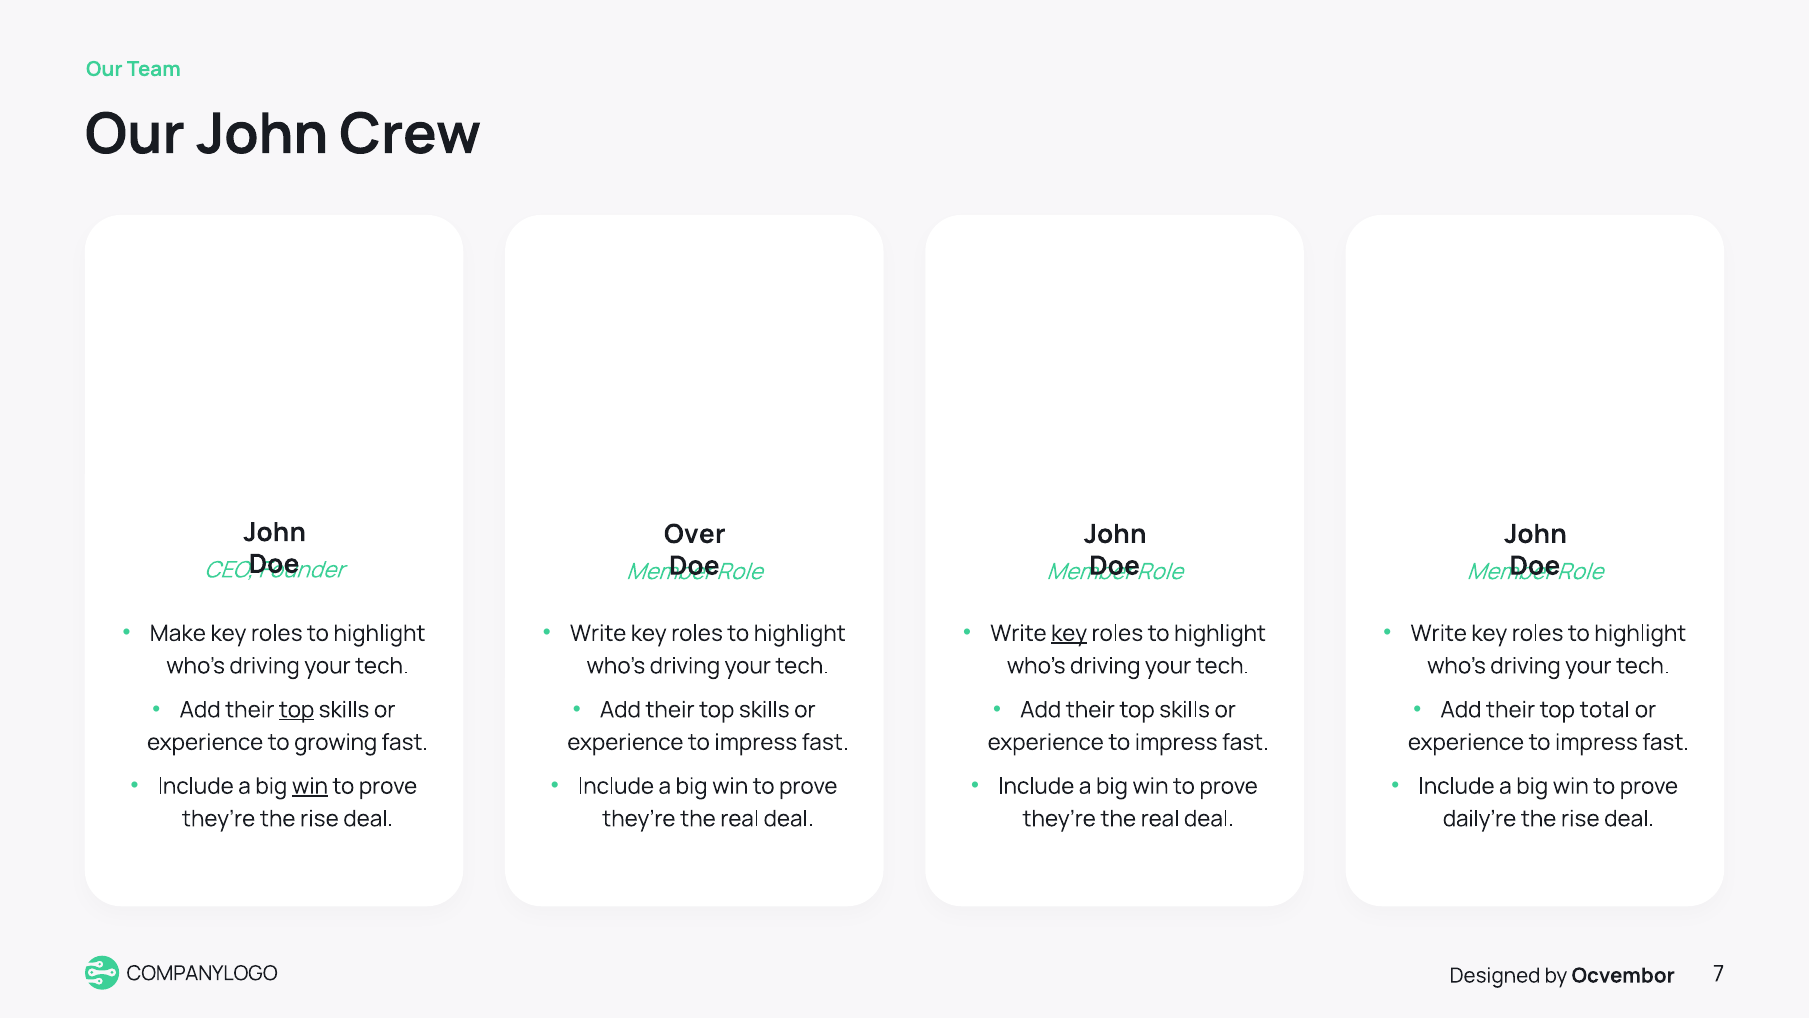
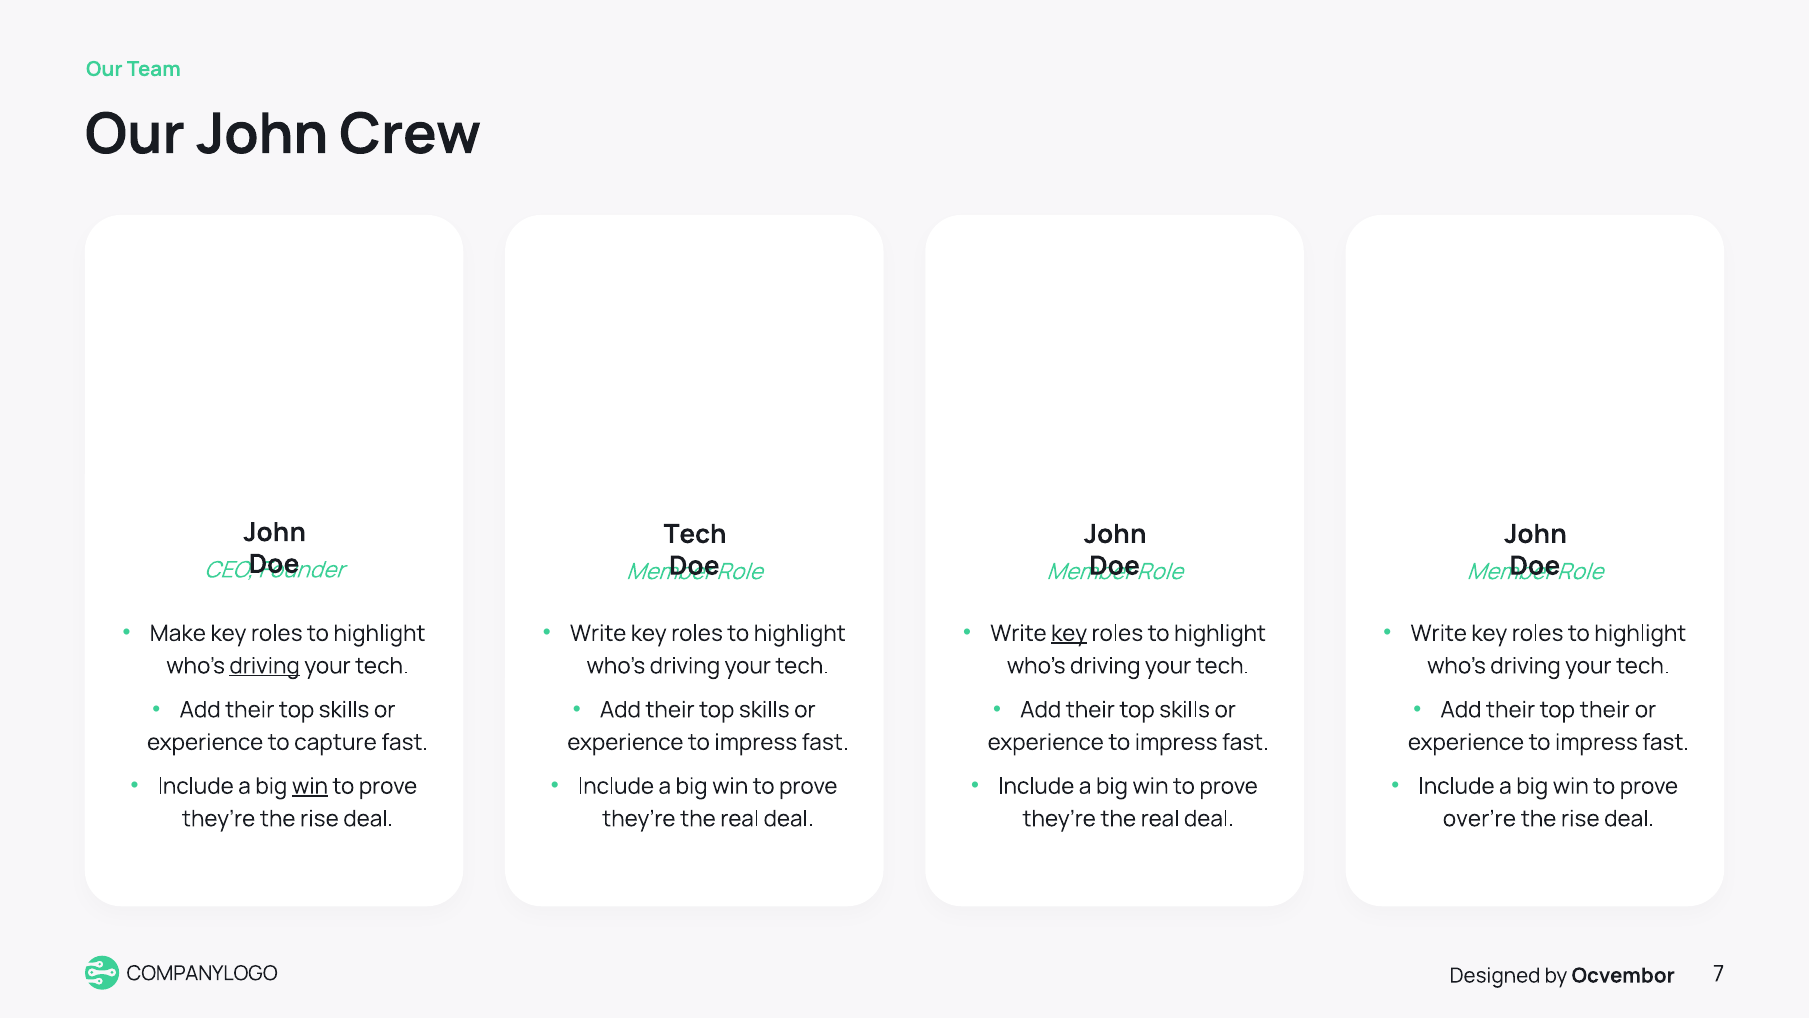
Over at (695, 534): Over -> Tech
driving at (265, 666) underline: none -> present
top at (297, 710) underline: present -> none
top total: total -> their
growing: growing -> capture
daily’re: daily’re -> over’re
